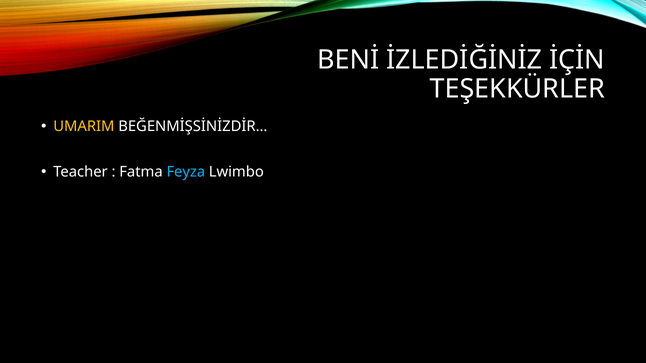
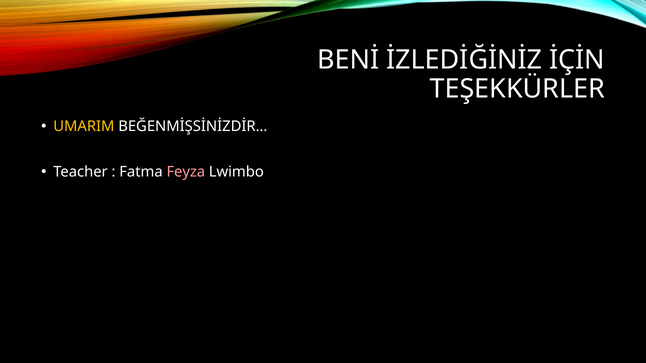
Feyza colour: light blue -> pink
